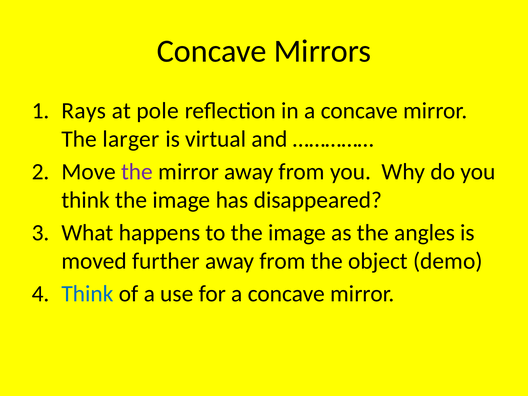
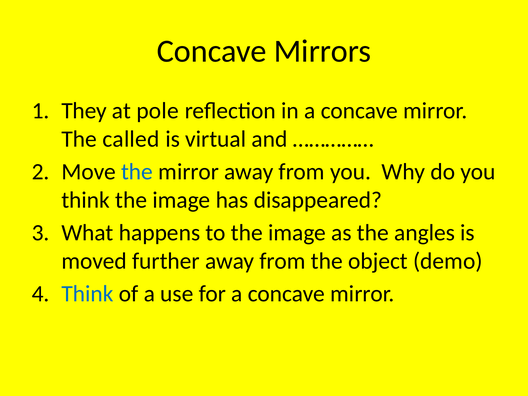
Rays: Rays -> They
larger: larger -> called
the at (137, 172) colour: purple -> blue
